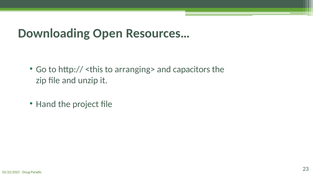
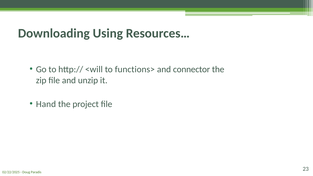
Open: Open -> Using
<this: <this -> <will
arranging>: arranging> -> functions>
capacitors: capacitors -> connector
